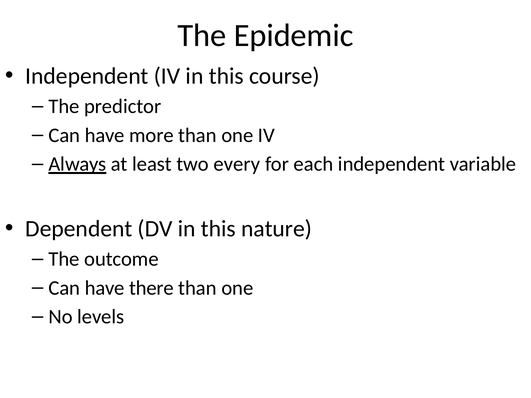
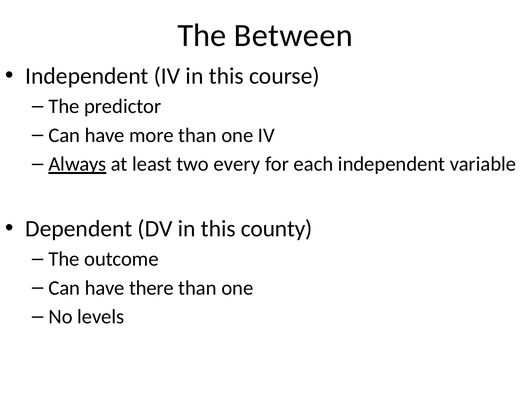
Epidemic: Epidemic -> Between
nature: nature -> county
